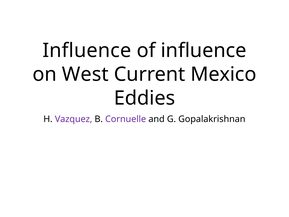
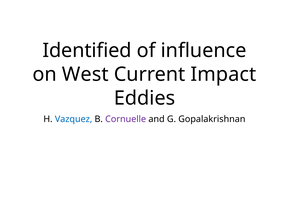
Influence at (87, 50): Influence -> Identified
Mexico: Mexico -> Impact
Vazquez colour: purple -> blue
